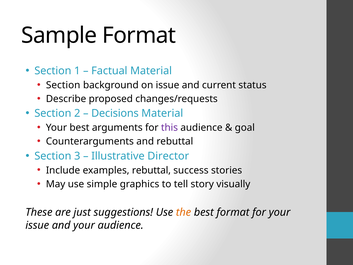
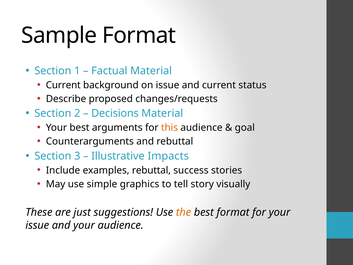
Section at (63, 85): Section -> Current
this colour: purple -> orange
Director: Director -> Impacts
